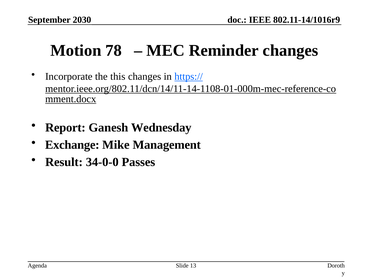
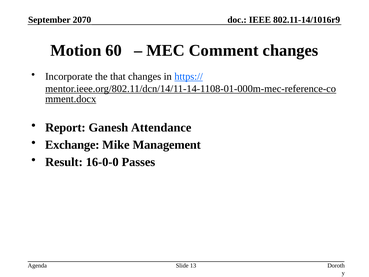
2030: 2030 -> 2070
78: 78 -> 60
Reminder: Reminder -> Comment
this: this -> that
Wednesday: Wednesday -> Attendance
34-0-0: 34-0-0 -> 16-0-0
